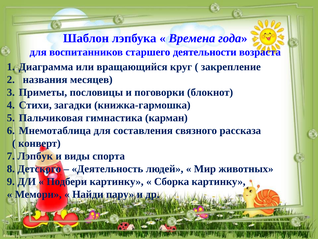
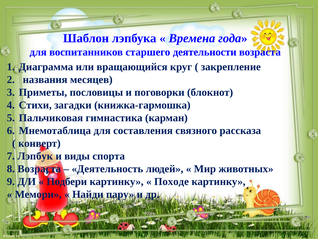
8 Детского: Детского -> Возраста
Сборка: Сборка -> Походе
